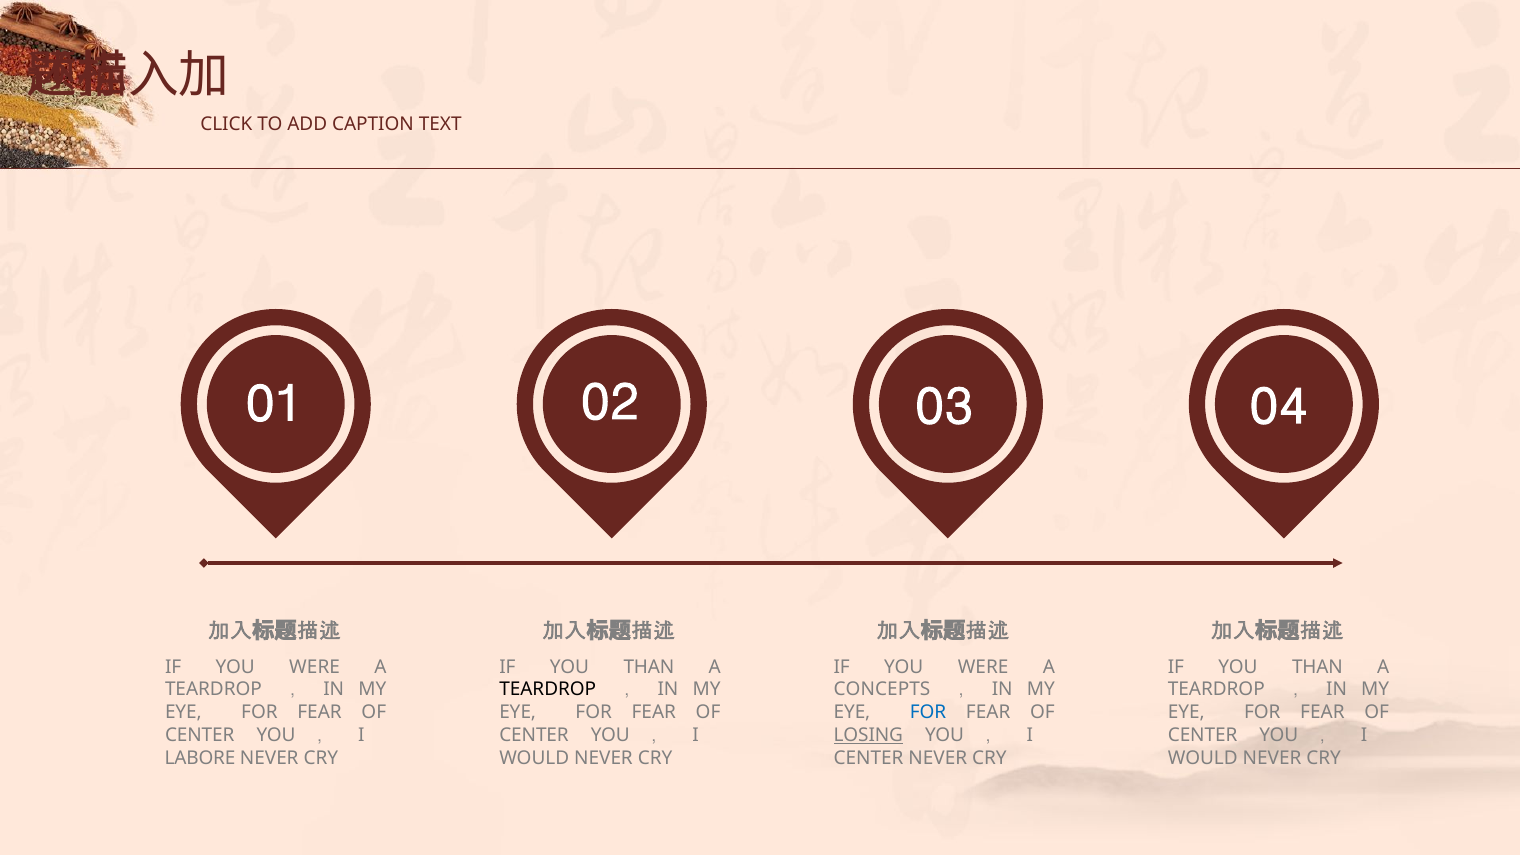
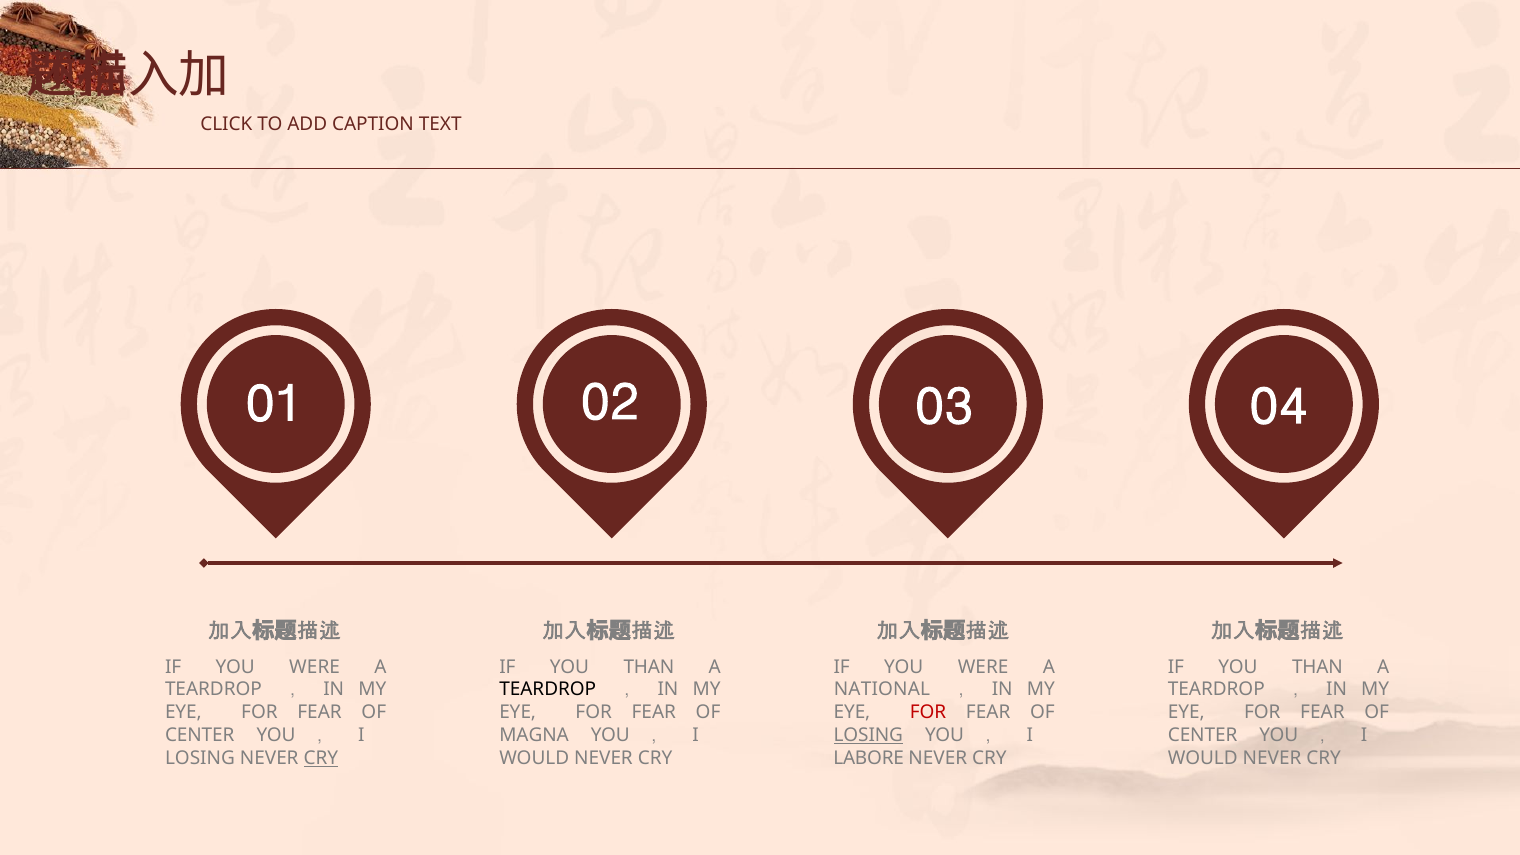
CONCEPTS: CONCEPTS -> NATIONAL
FOR at (928, 713) colour: blue -> red
CENTER at (534, 735): CENTER -> MAGNA
LABORE at (200, 758): LABORE -> LOSING
CRY at (321, 758) underline: none -> present
CENTER at (869, 758): CENTER -> LABORE
